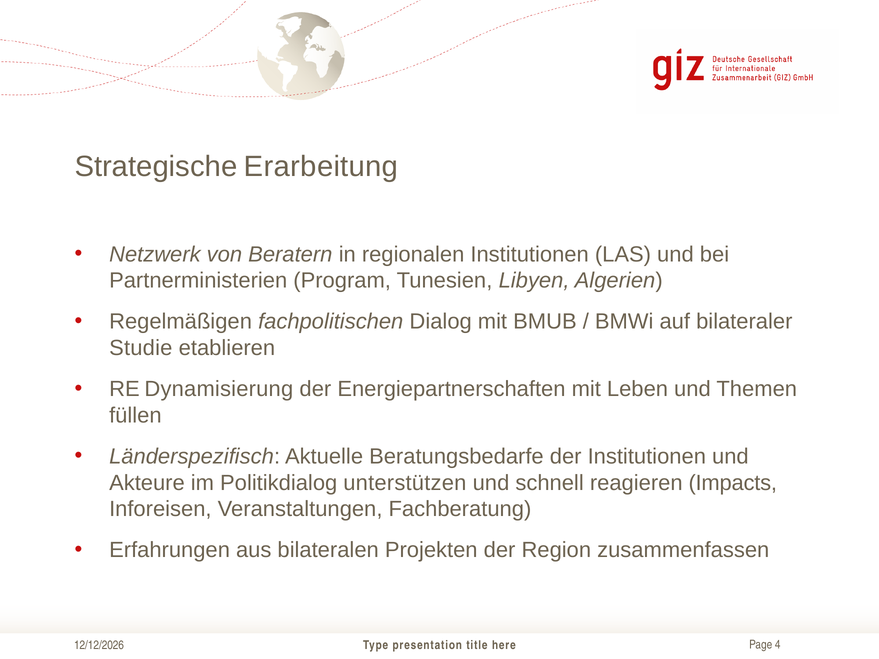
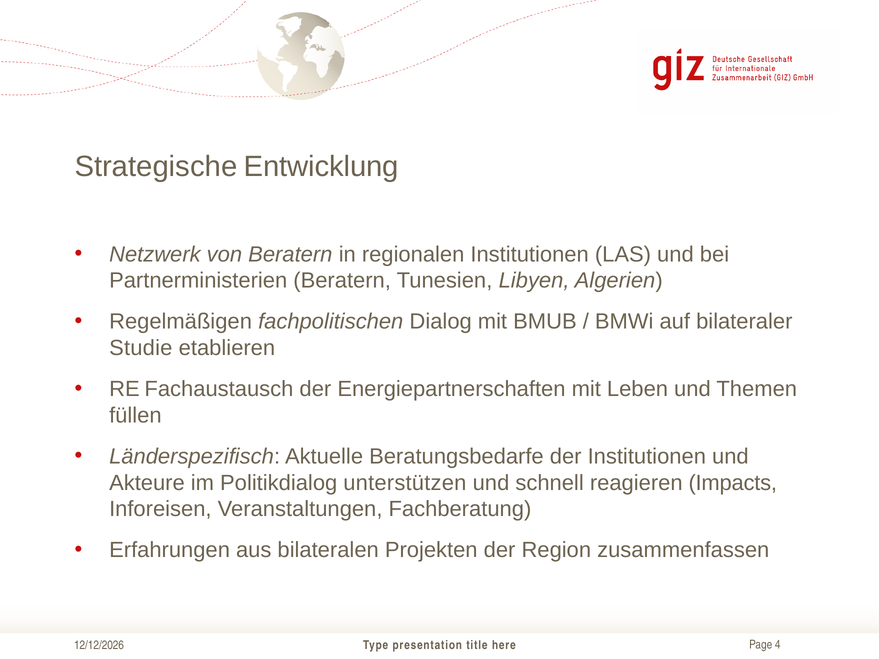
Erarbeitung: Erarbeitung -> Entwicklung
Partnerministerien Program: Program -> Beratern
Dynamisierung: Dynamisierung -> Fachaustausch
